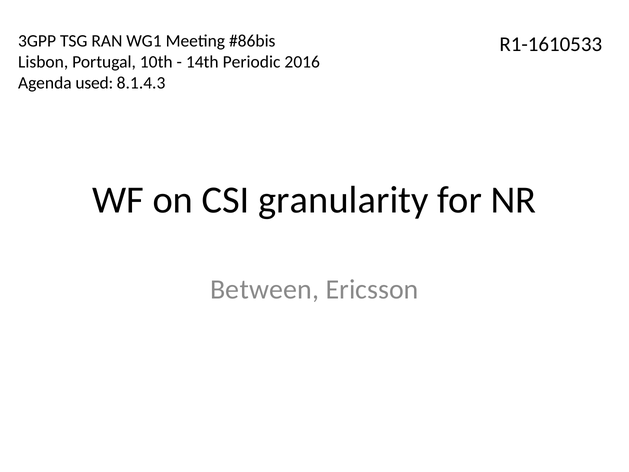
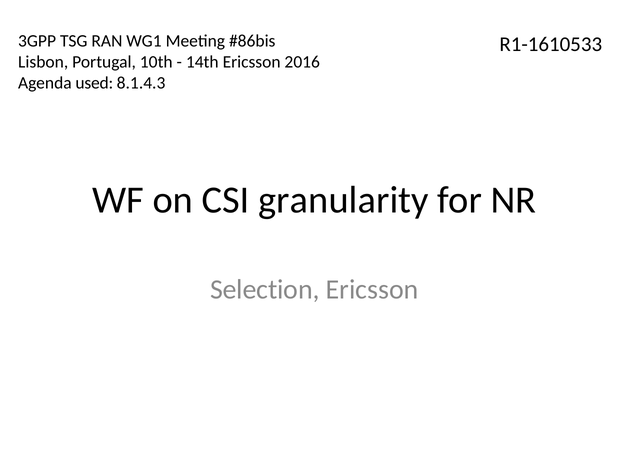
14th Periodic: Periodic -> Ericsson
Between: Between -> Selection
